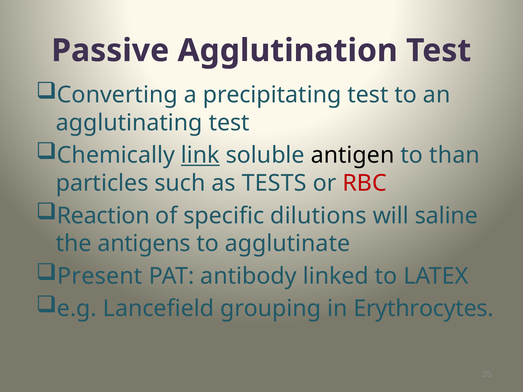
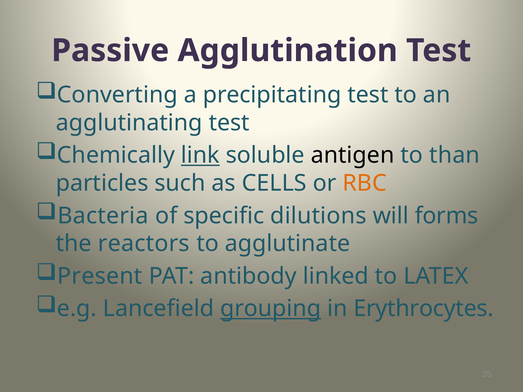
TESTS: TESTS -> CELLS
RBC colour: red -> orange
Reaction: Reaction -> Bacteria
saline: saline -> forms
antigens: antigens -> reactors
grouping underline: none -> present
